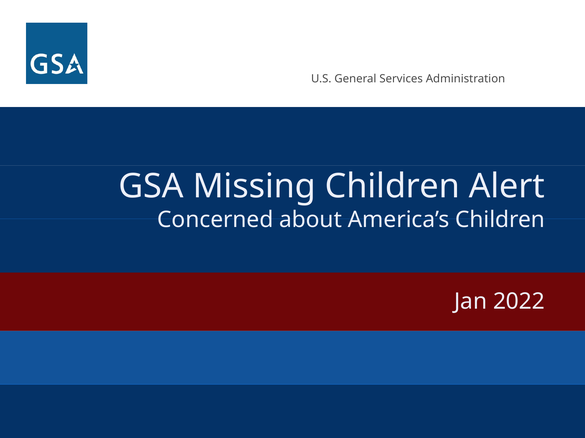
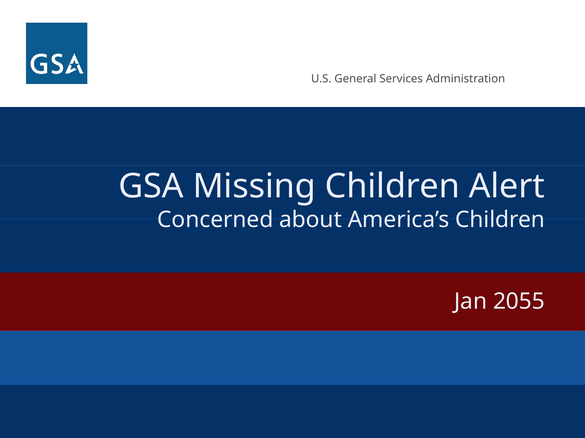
2022: 2022 -> 2055
